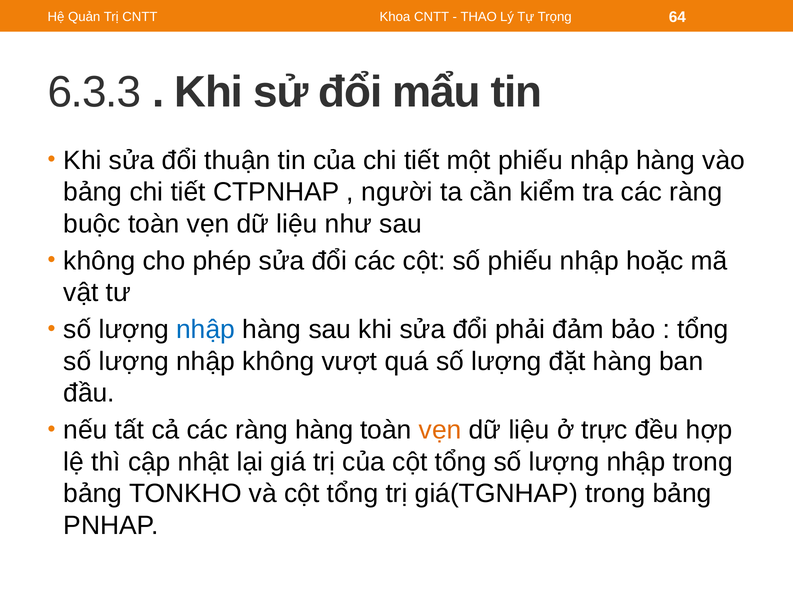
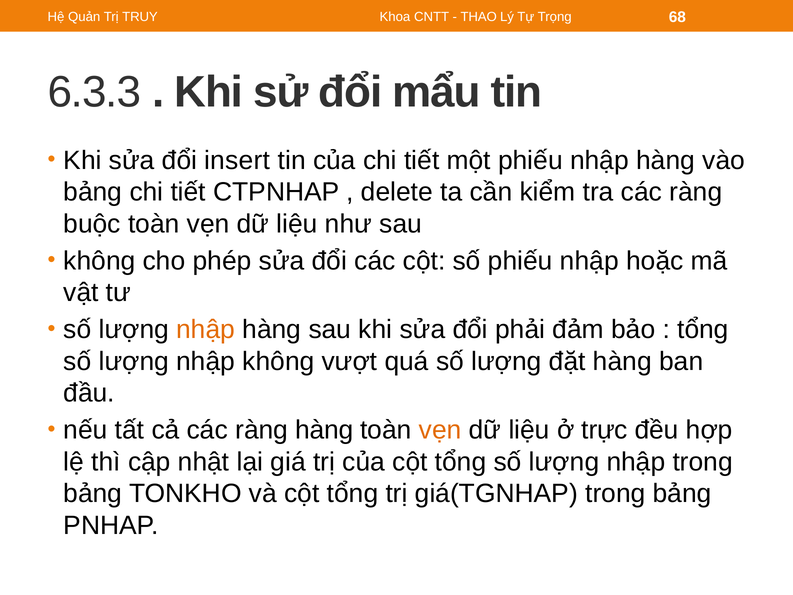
Trị CNTT: CNTT -> TRUY
64: 64 -> 68
thuận: thuận -> insert
người: người -> delete
nhập at (206, 330) colour: blue -> orange
